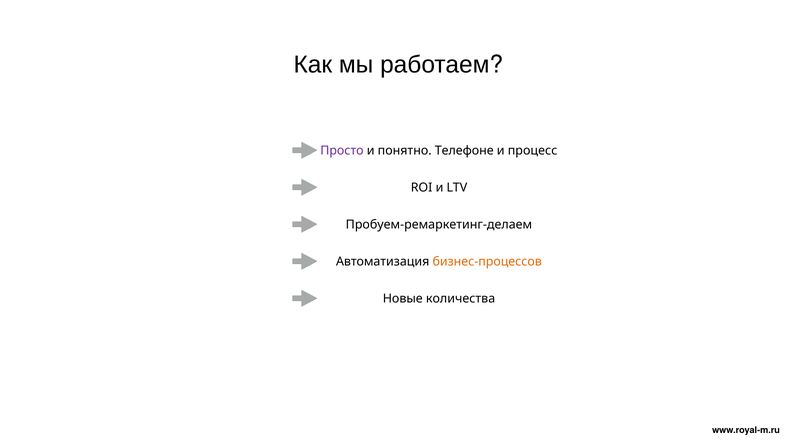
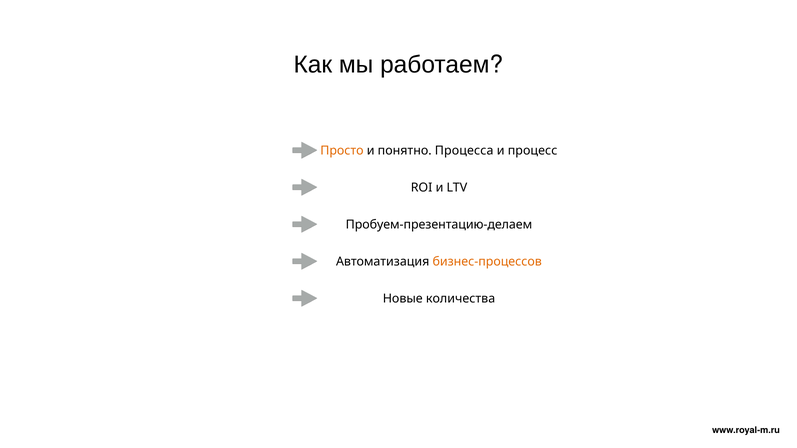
Просто colour: purple -> orange
Телефоне: Телефоне -> Процесса
Пробуем-ремаркетинг-делаем: Пробуем-ремаркетинг-делаем -> Пробуем-презентацию-делаем
